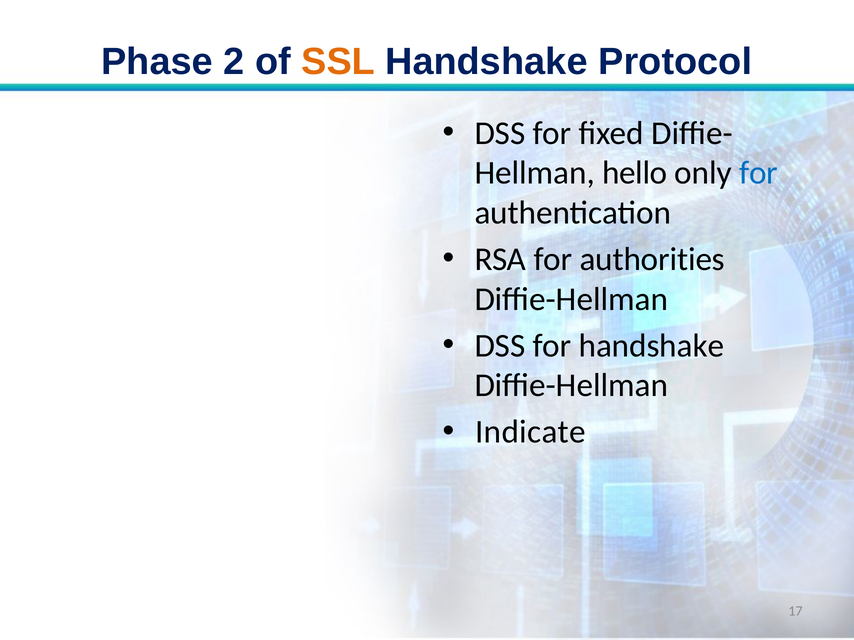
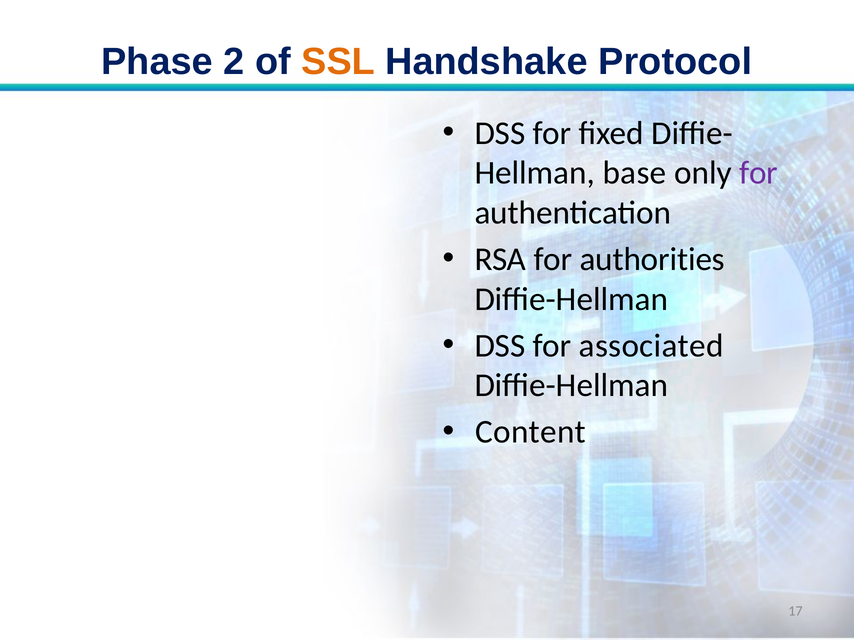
hello: hello -> base
for at (759, 173) colour: blue -> purple
for handshake: handshake -> associated
Indicate: Indicate -> Content
